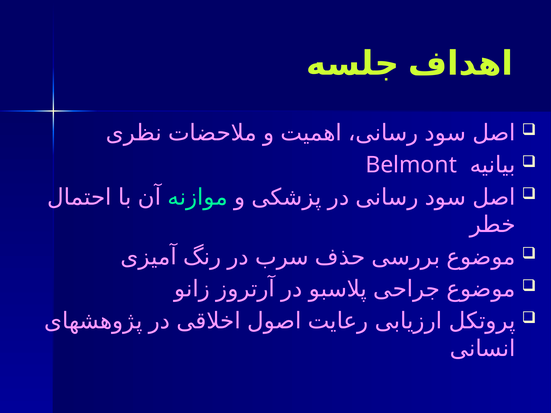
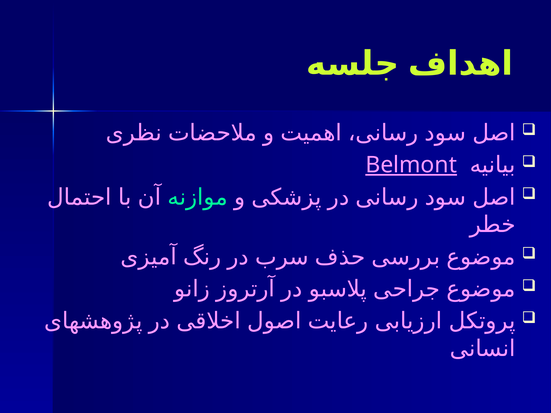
Belmont underline: none -> present
